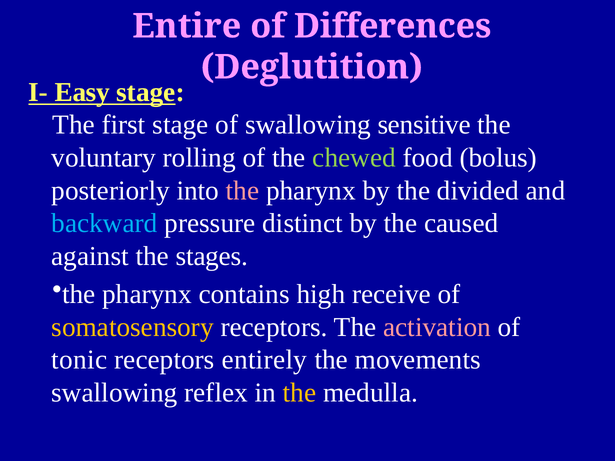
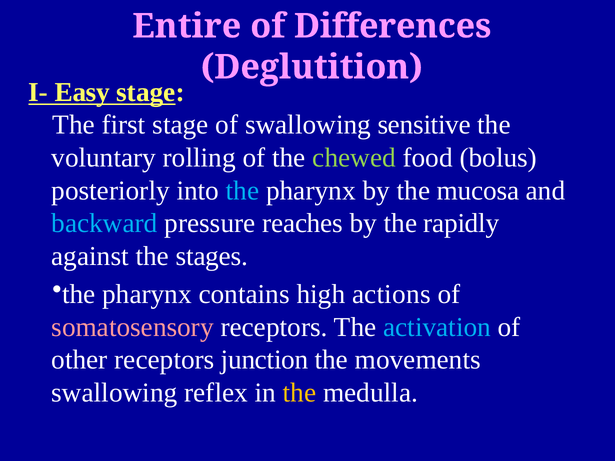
the at (243, 191) colour: pink -> light blue
divided: divided -> mucosa
distinct: distinct -> reaches
caused: caused -> rapidly
receive: receive -> actions
somatosensory colour: yellow -> pink
activation colour: pink -> light blue
tonic: tonic -> other
entirely: entirely -> junction
